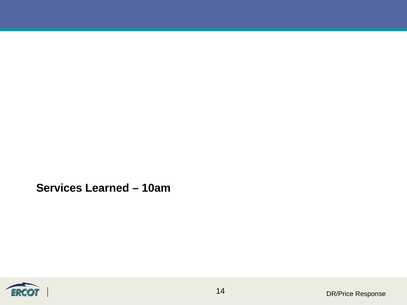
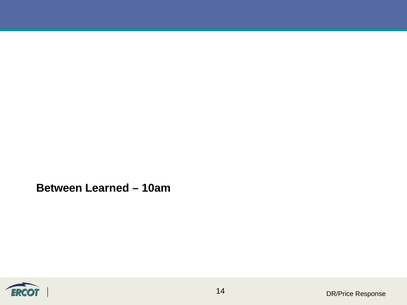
Services: Services -> Between
